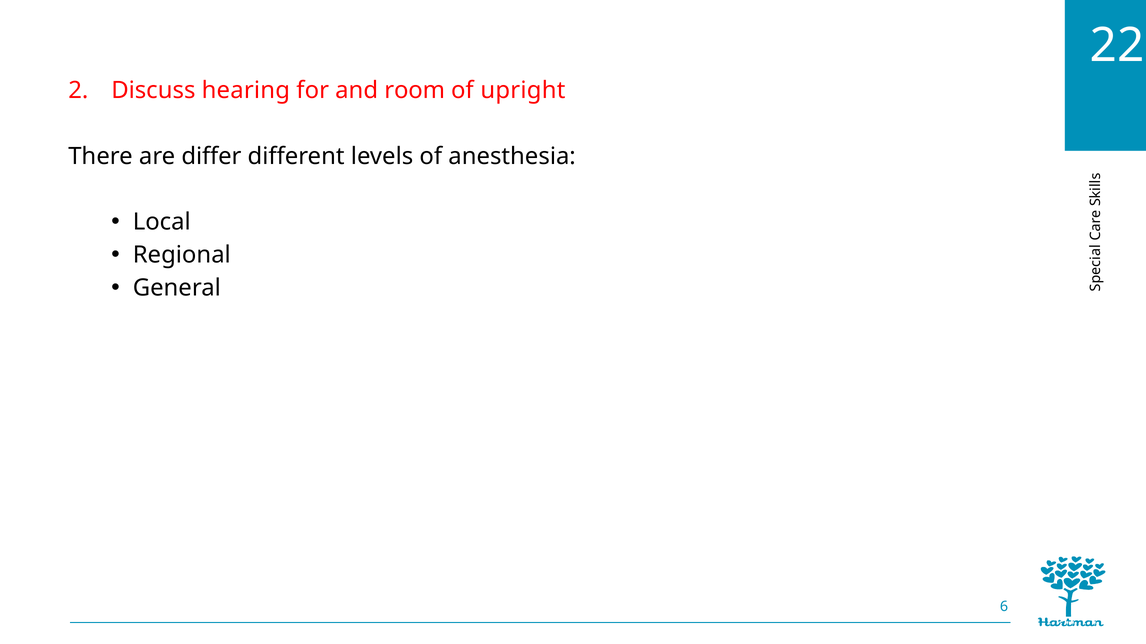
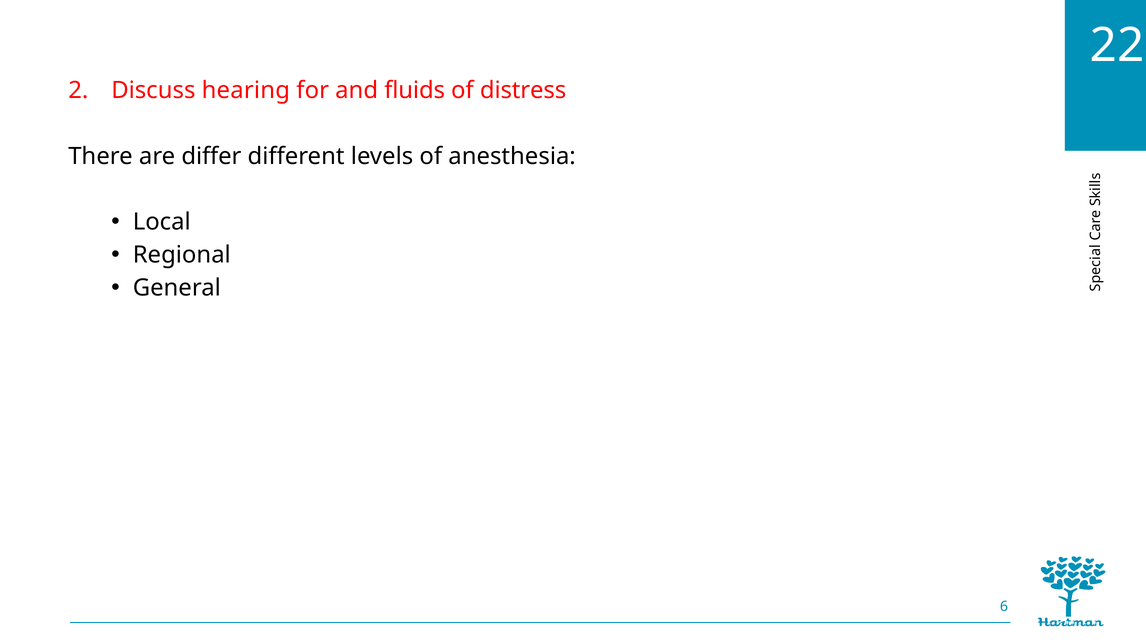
room: room -> fluids
upright: upright -> distress
